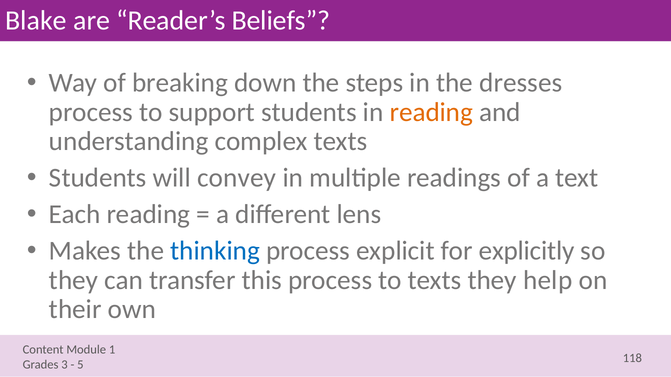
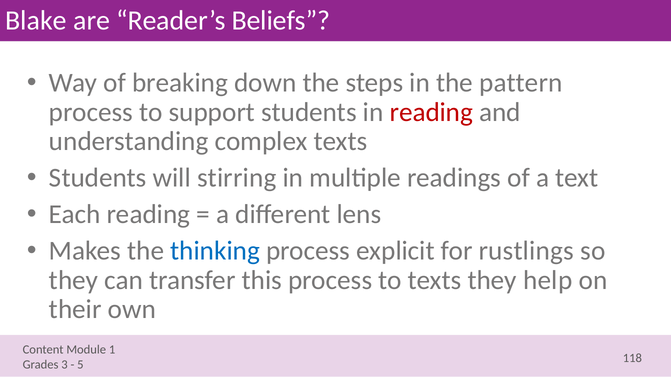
dresses: dresses -> pattern
reading at (431, 112) colour: orange -> red
convey: convey -> stirring
explicitly: explicitly -> rustlings
